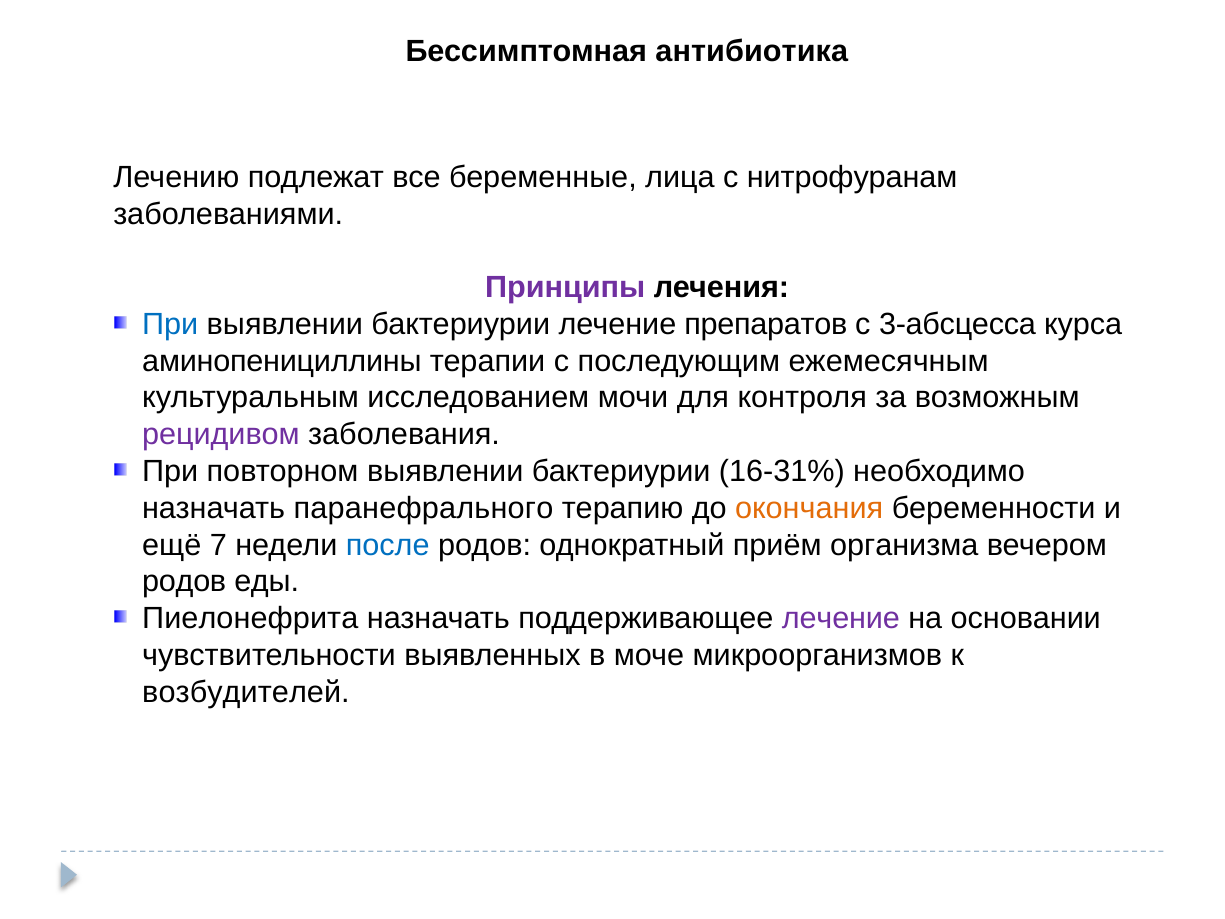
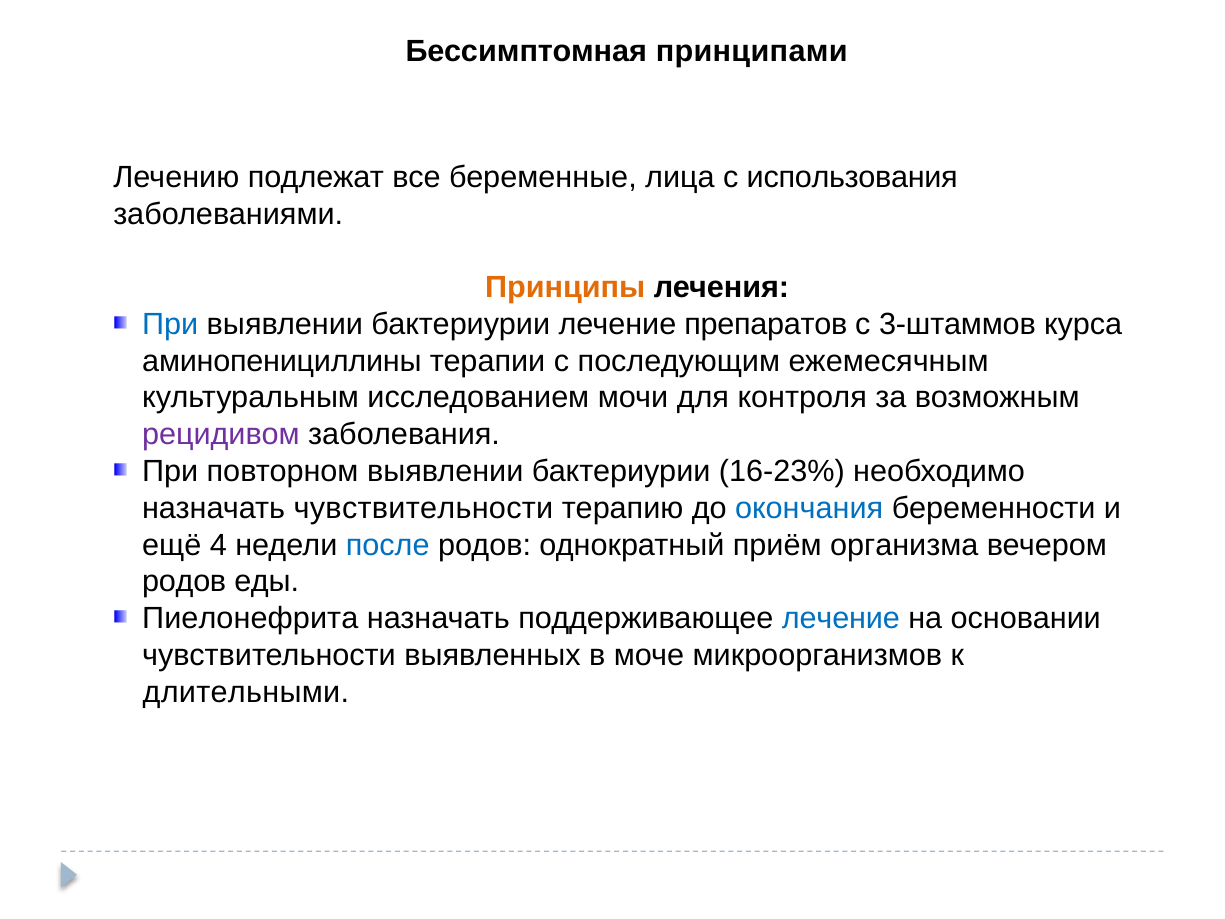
антибиотика: антибиотика -> принципами
нитрофуранам: нитрофуранам -> использования
Принципы colour: purple -> orange
3-абсцесса: 3-абсцесса -> 3-штаммов
16-31%: 16-31% -> 16-23%
назначать паранефрального: паранефрального -> чувствительности
окончания colour: orange -> blue
7: 7 -> 4
лечение at (841, 618) colour: purple -> blue
возбудителей: возбудителей -> длительными
